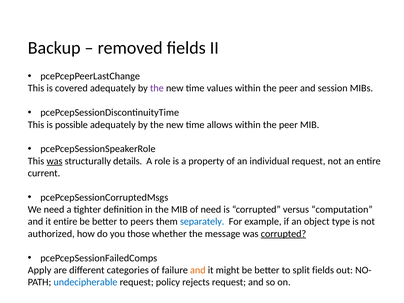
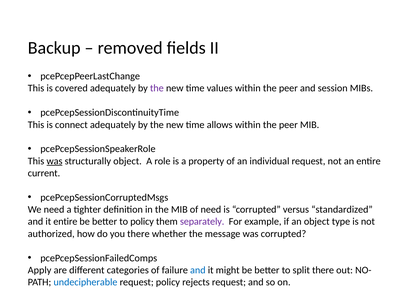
possible: possible -> connect
structurally details: details -> object
computation: computation -> standardized
to peers: peers -> policy
separately colour: blue -> purple
you those: those -> there
corrupted at (283, 234) underline: present -> none
and at (198, 270) colour: orange -> blue
split fields: fields -> there
